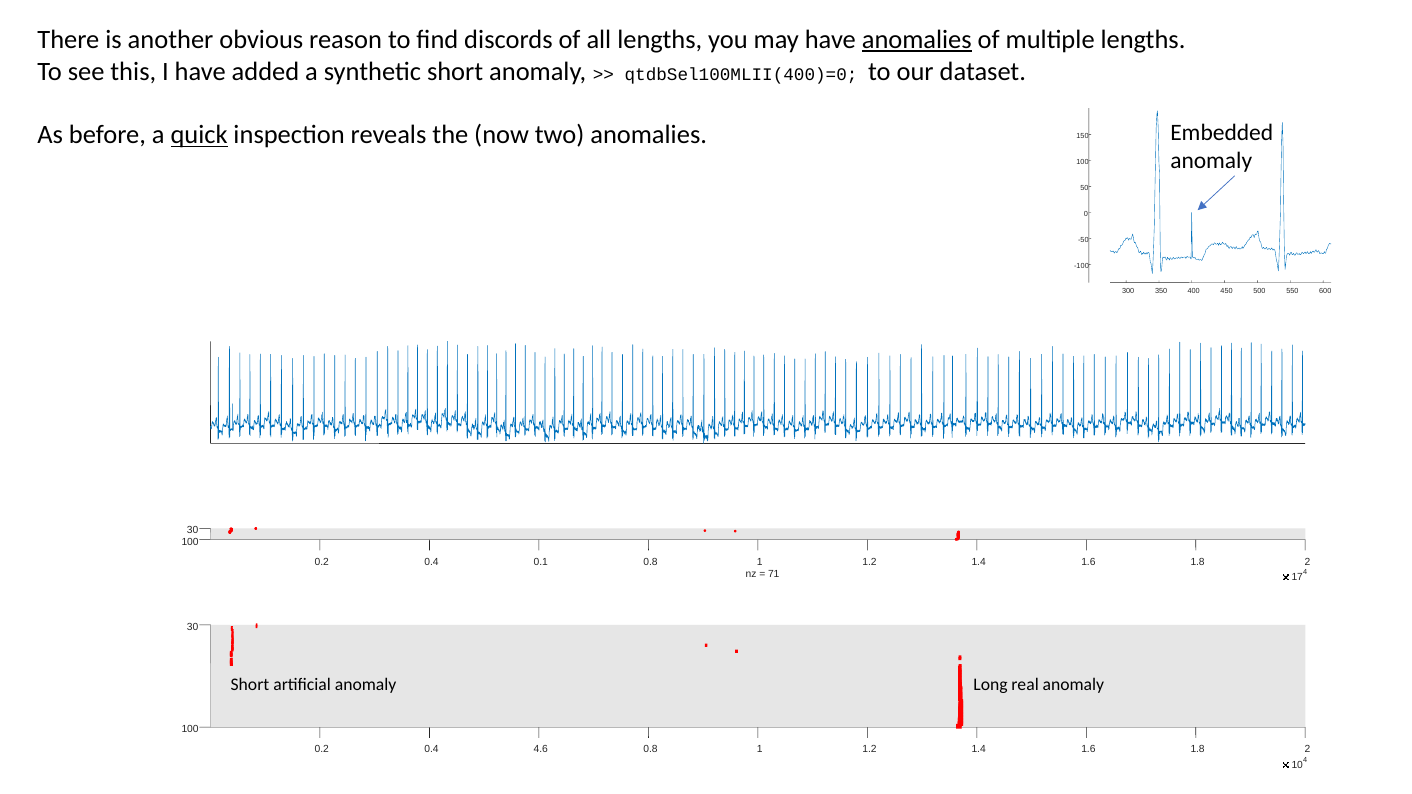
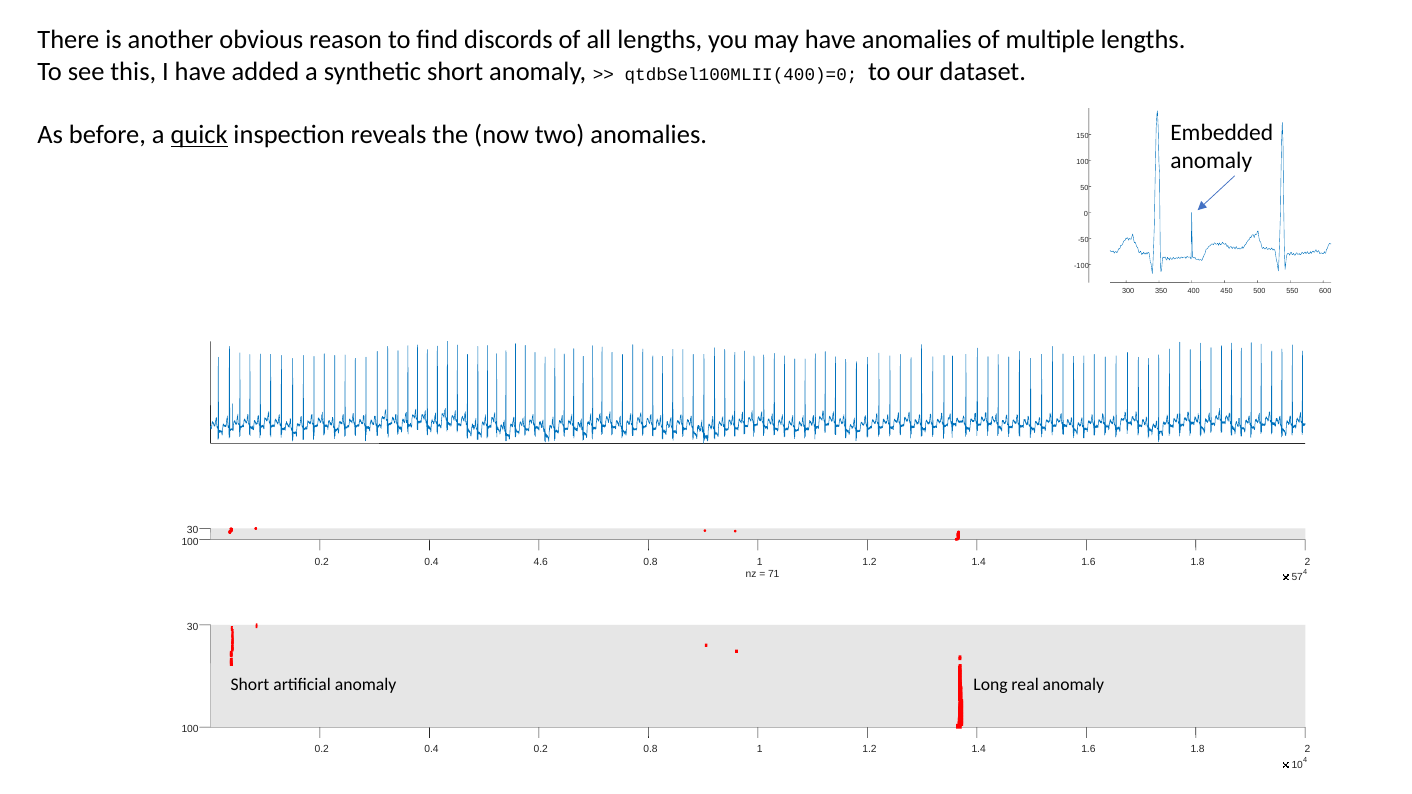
anomalies at (917, 40) underline: present -> none
0.1: 0.1 -> 4.6
17: 17 -> 57
0.4 4.6: 4.6 -> 0.2
